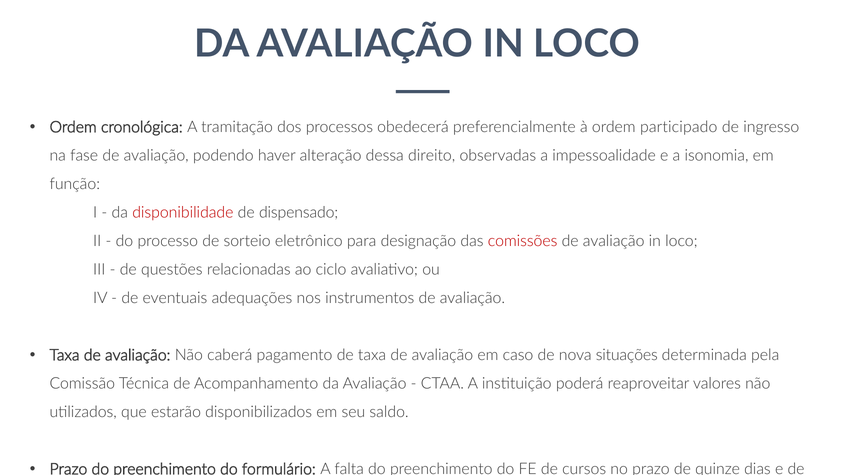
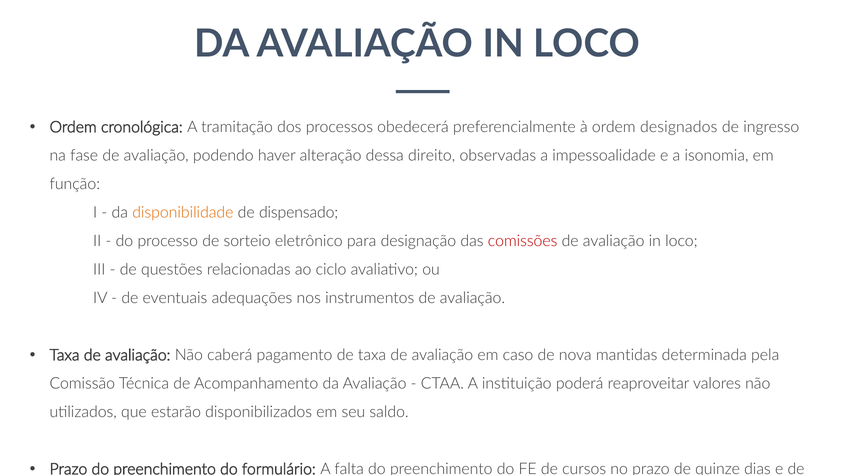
participado: participado -> designados
disponibilidade colour: red -> orange
situações: situações -> mantidas
